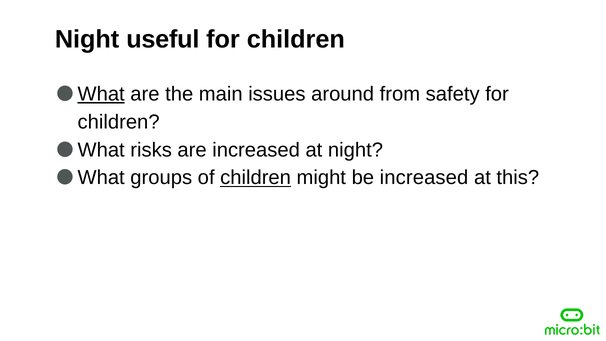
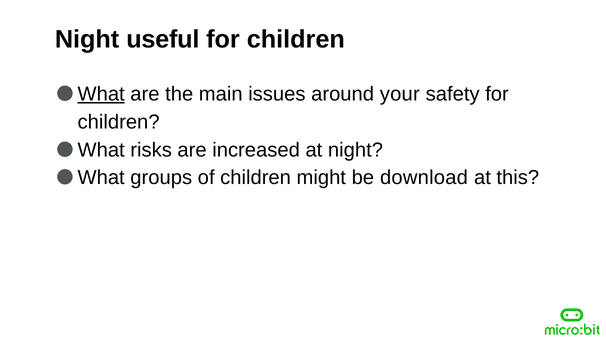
from: from -> your
children at (256, 178) underline: present -> none
be increased: increased -> download
